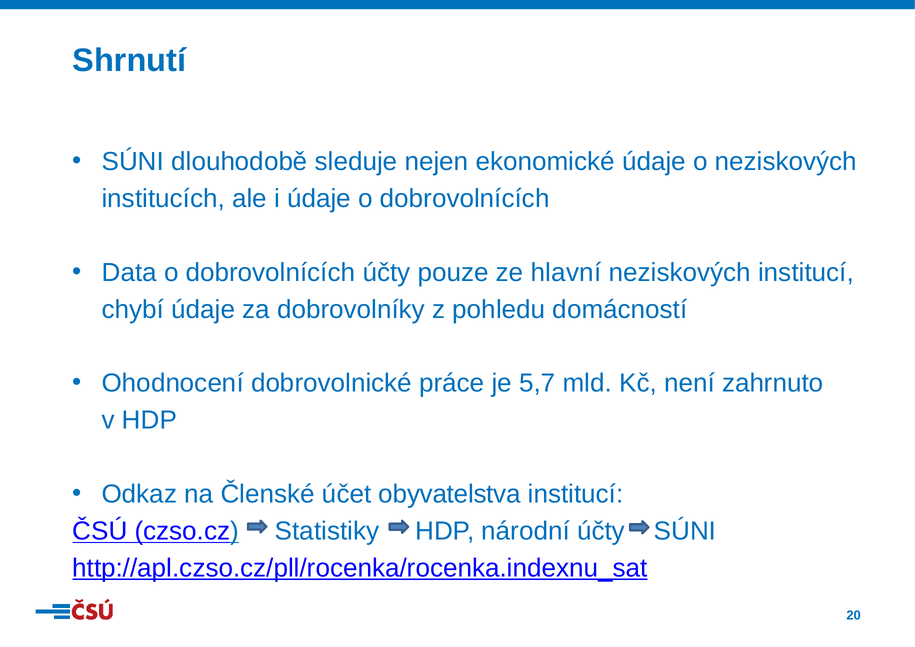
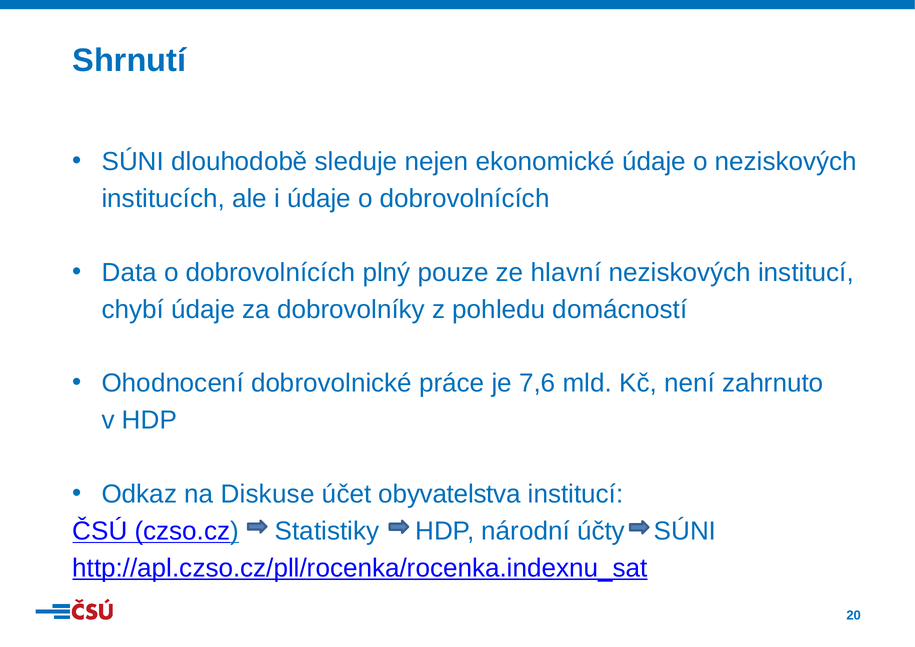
dobrovolnících účty: účty -> plný
5,7: 5,7 -> 7,6
Členské: Členské -> Diskuse
